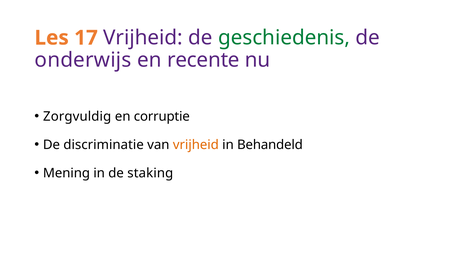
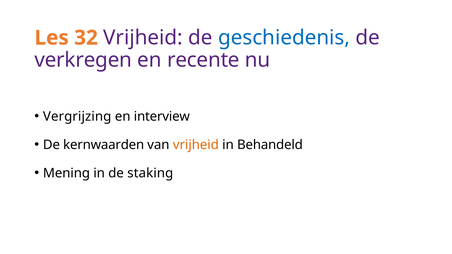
17: 17 -> 32
geschiedenis colour: green -> blue
onderwijs: onderwijs -> verkregen
Zorgvuldig: Zorgvuldig -> Vergrijzing
corruptie: corruptie -> interview
discriminatie: discriminatie -> kernwaarden
